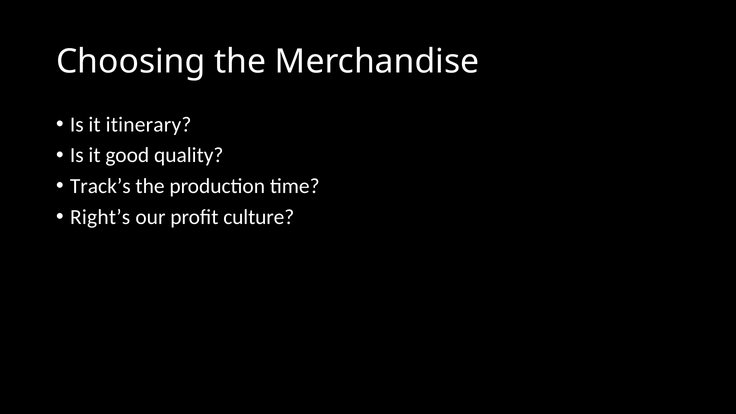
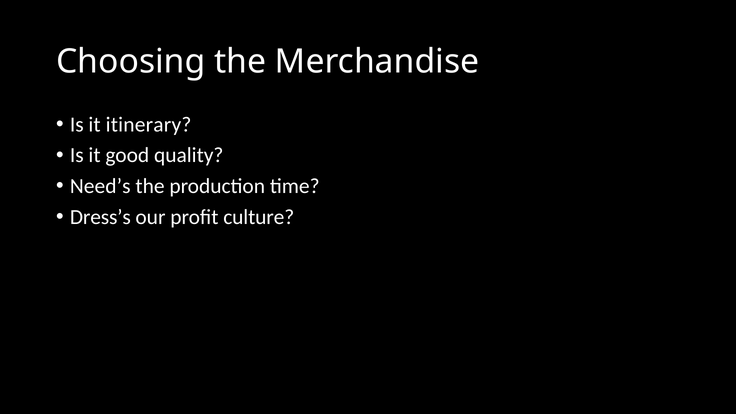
Track’s: Track’s -> Need’s
Right’s: Right’s -> Dress’s
